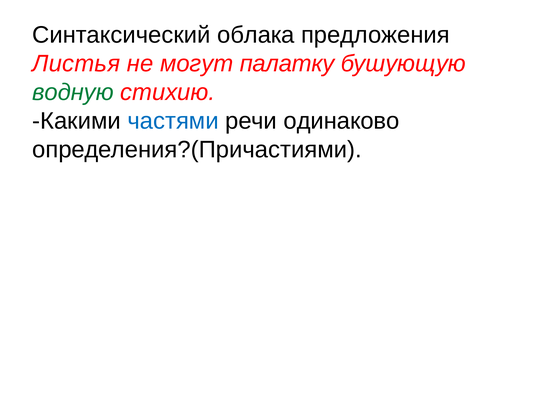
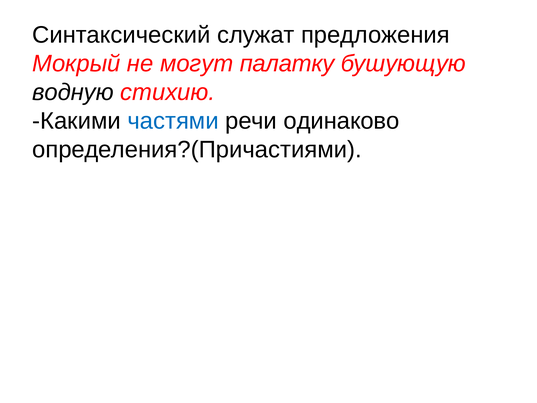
облака: облака -> служат
Листья: Листья -> Мокрый
водную colour: green -> black
